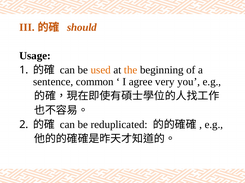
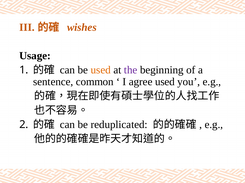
should: should -> wishes
the colour: orange -> purple
agree very: very -> used
